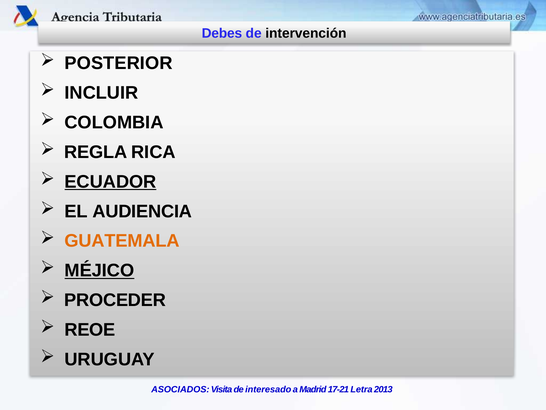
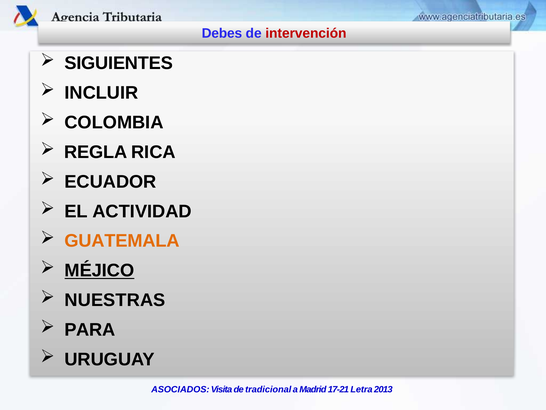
intervención colour: black -> red
POSTERIOR: POSTERIOR -> SIGUIENTES
ECUADOR underline: present -> none
AUDIENCIA: AUDIENCIA -> ACTIVIDAD
PROCEDER: PROCEDER -> NUESTRAS
REOE: REOE -> PARA
interesado: interesado -> tradicional
